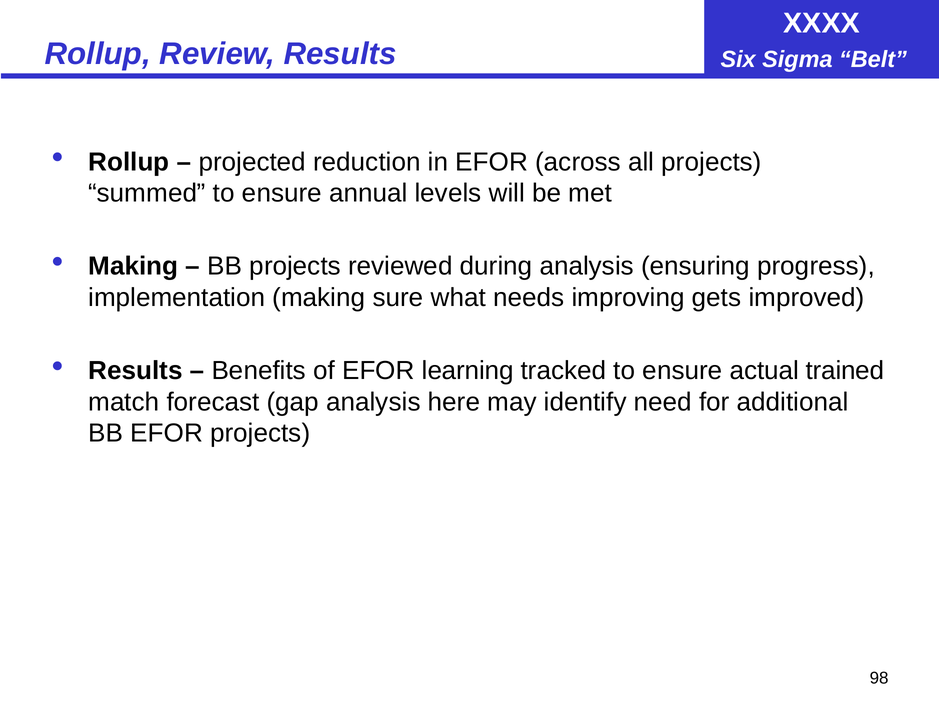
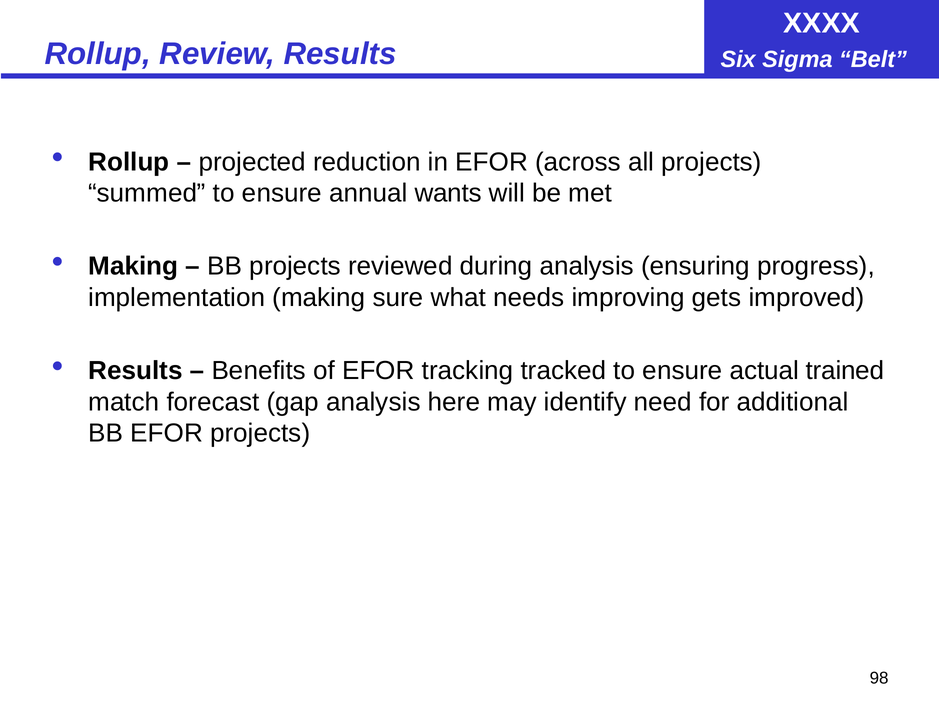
levels: levels -> wants
learning: learning -> tracking
